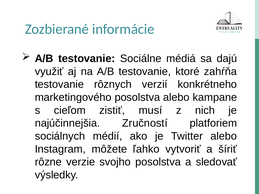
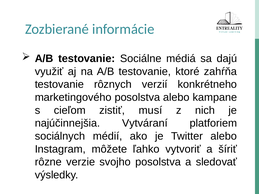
Zručností: Zručností -> Vytváraní
